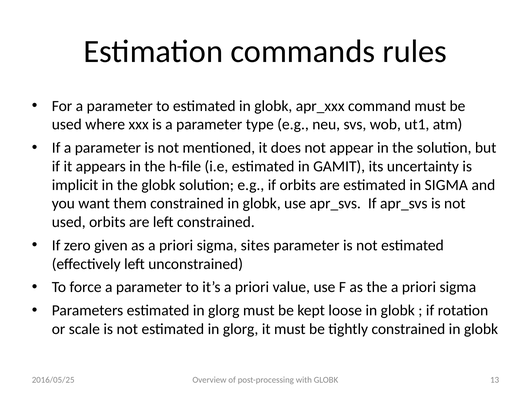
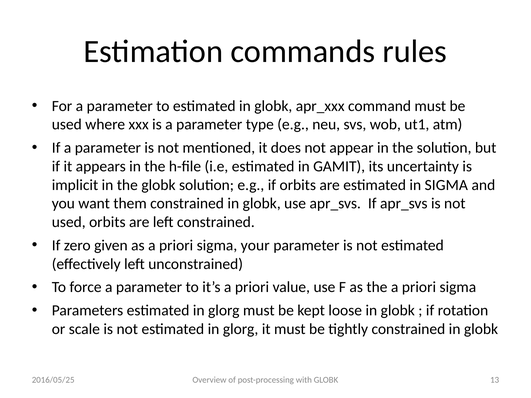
sites: sites -> your
